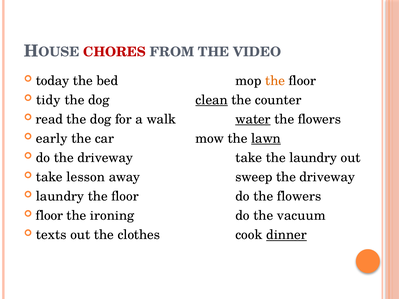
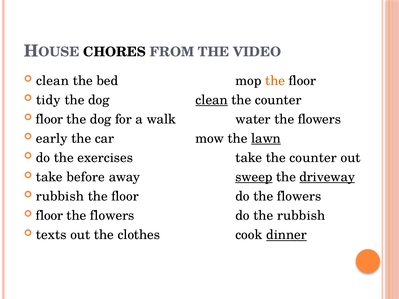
CHORES colour: red -> black
today at (53, 81): today -> clean
read at (49, 119): read -> floor
water underline: present -> none
do the driveway: driveway -> exercises
take the laundry: laundry -> counter
lesson: lesson -> before
sweep underline: none -> present
driveway at (327, 177) underline: none -> present
laundry at (60, 196): laundry -> rubbish
ironing at (112, 216): ironing -> flowers
the vacuum: vacuum -> rubbish
